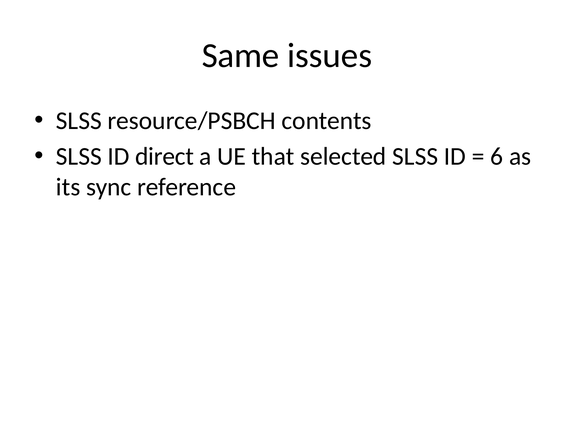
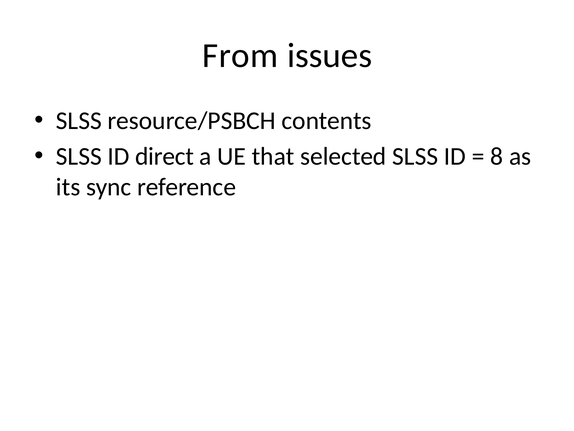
Same: Same -> From
6: 6 -> 8
